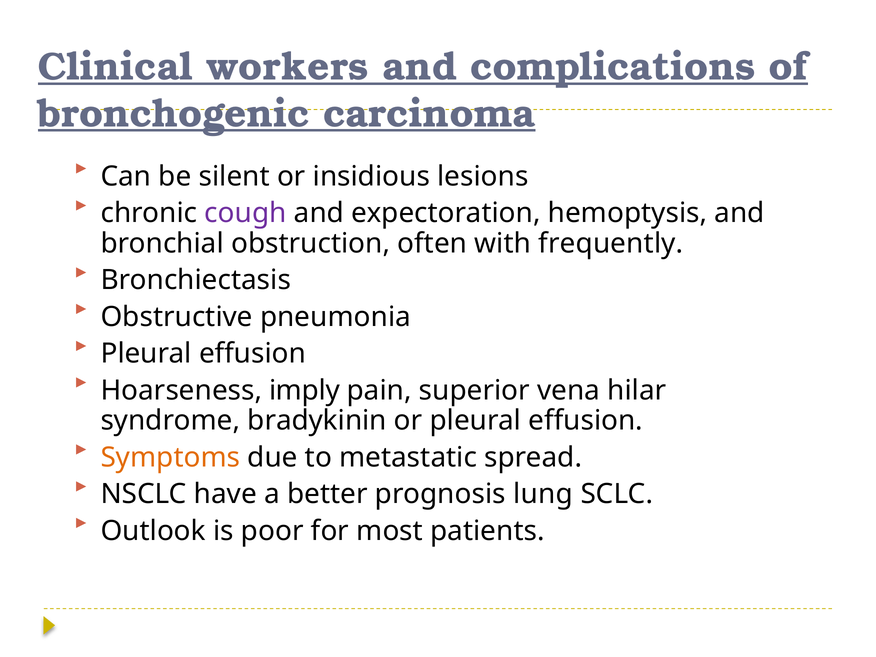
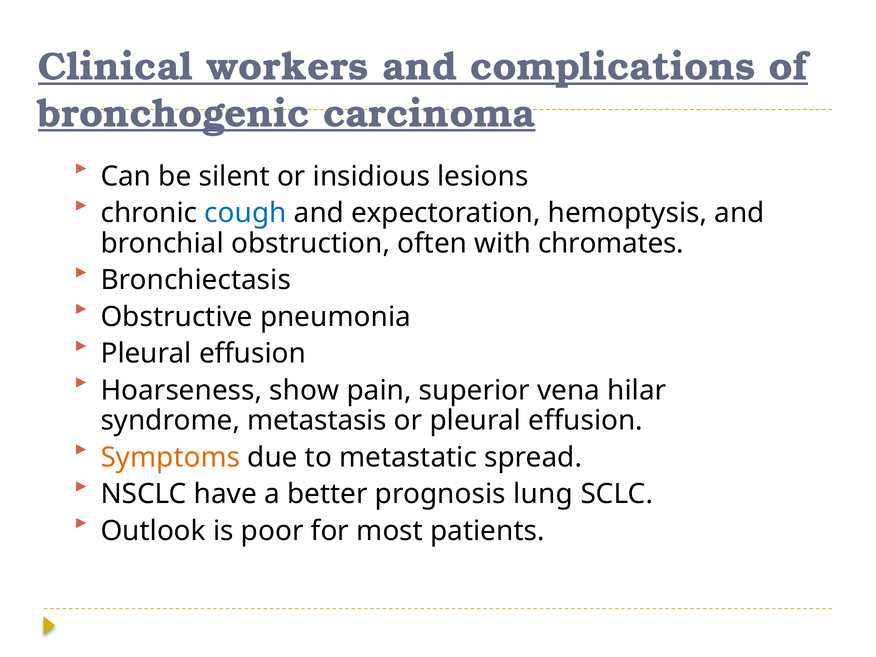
cough colour: purple -> blue
frequently: frequently -> chromates
imply: imply -> show
bradykinin: bradykinin -> metastasis
